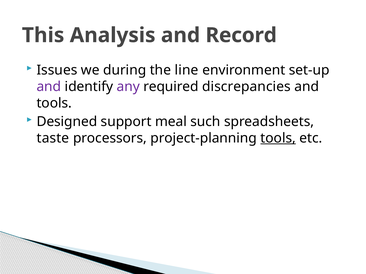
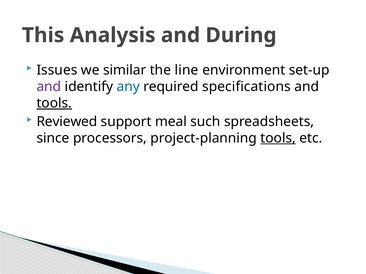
Record: Record -> During
during: during -> similar
any colour: purple -> blue
discrepancies: discrepancies -> specifications
tools at (54, 103) underline: none -> present
Designed: Designed -> Reviewed
taste: taste -> since
